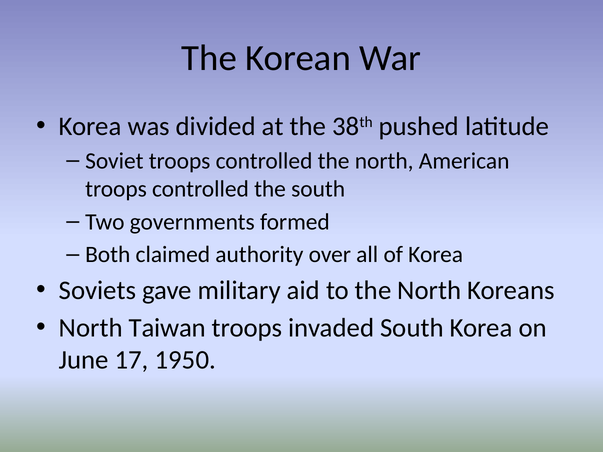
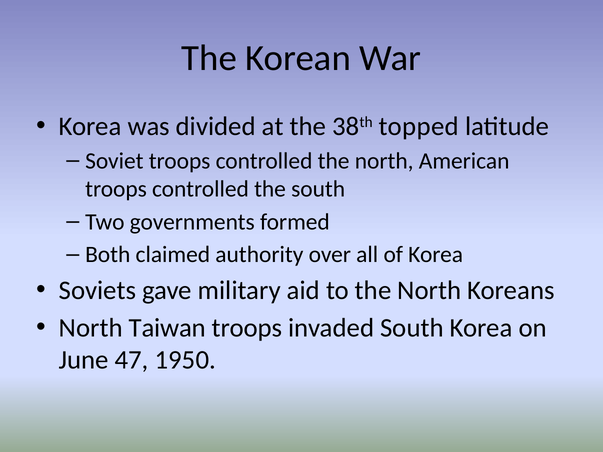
pushed: pushed -> topped
17: 17 -> 47
